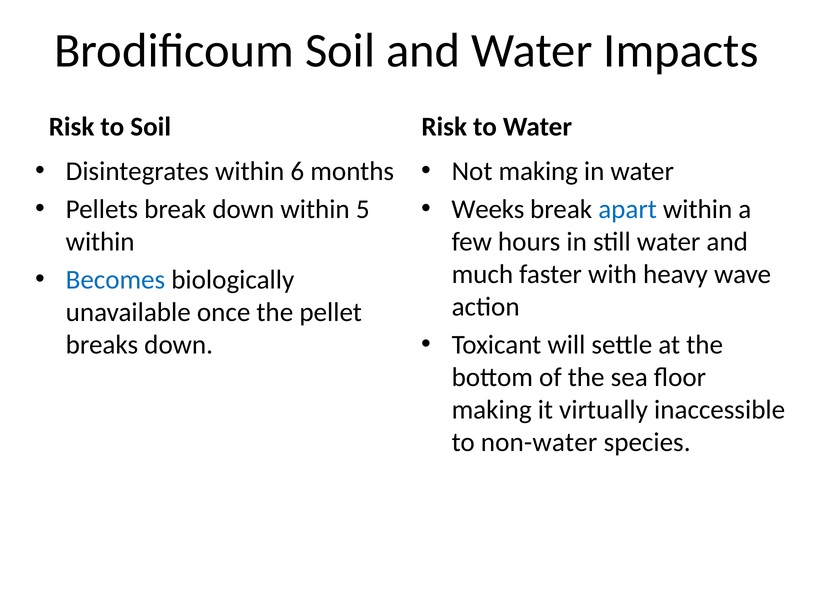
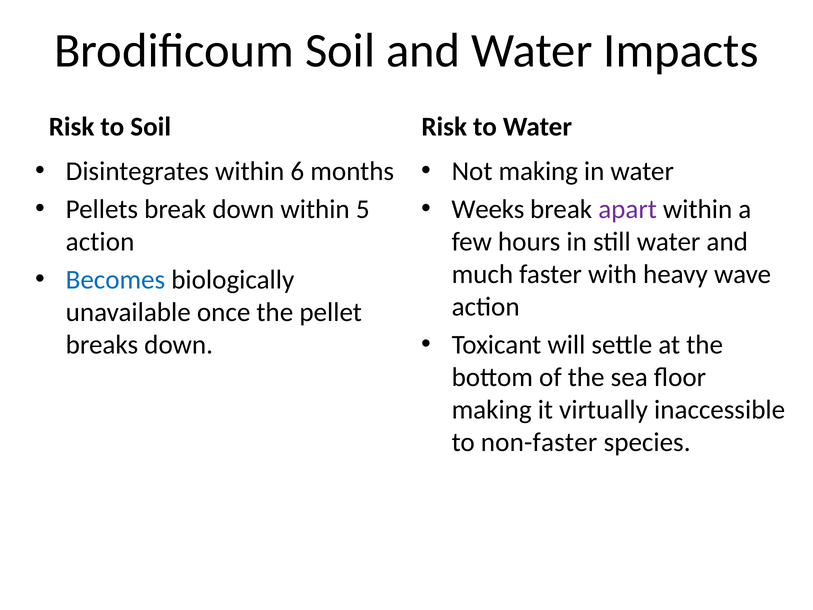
apart colour: blue -> purple
within at (100, 242): within -> action
non-water: non-water -> non-faster
